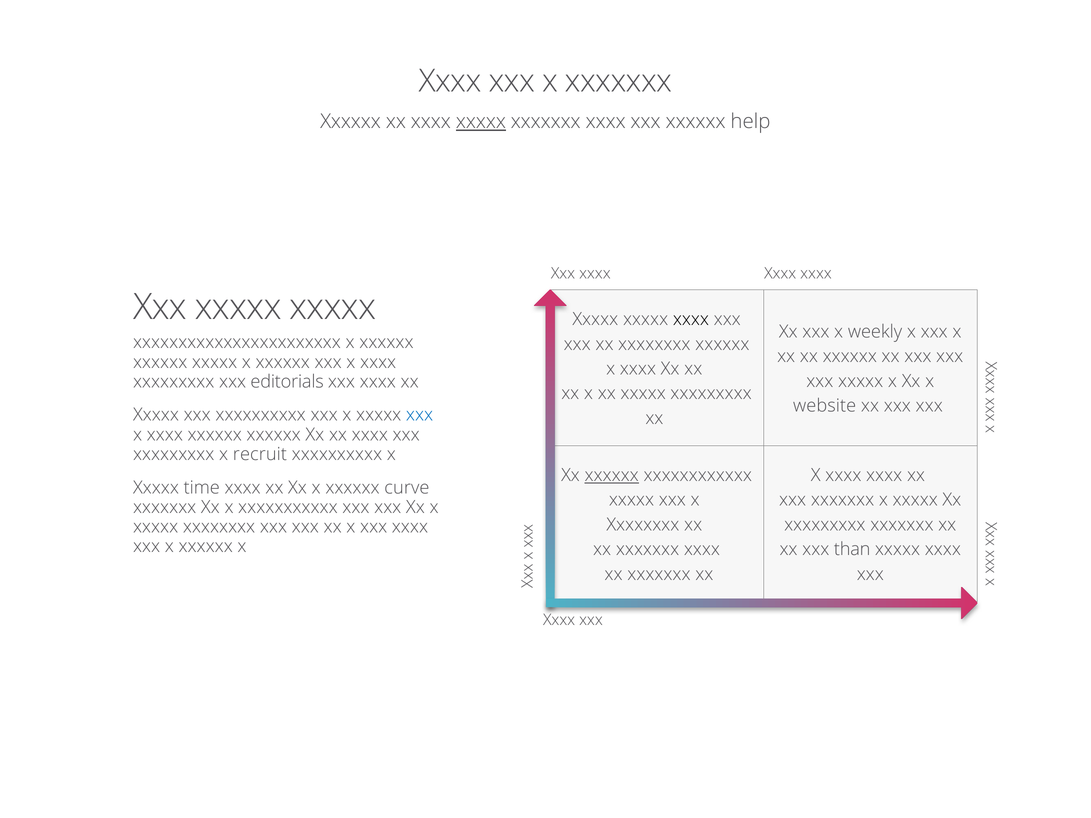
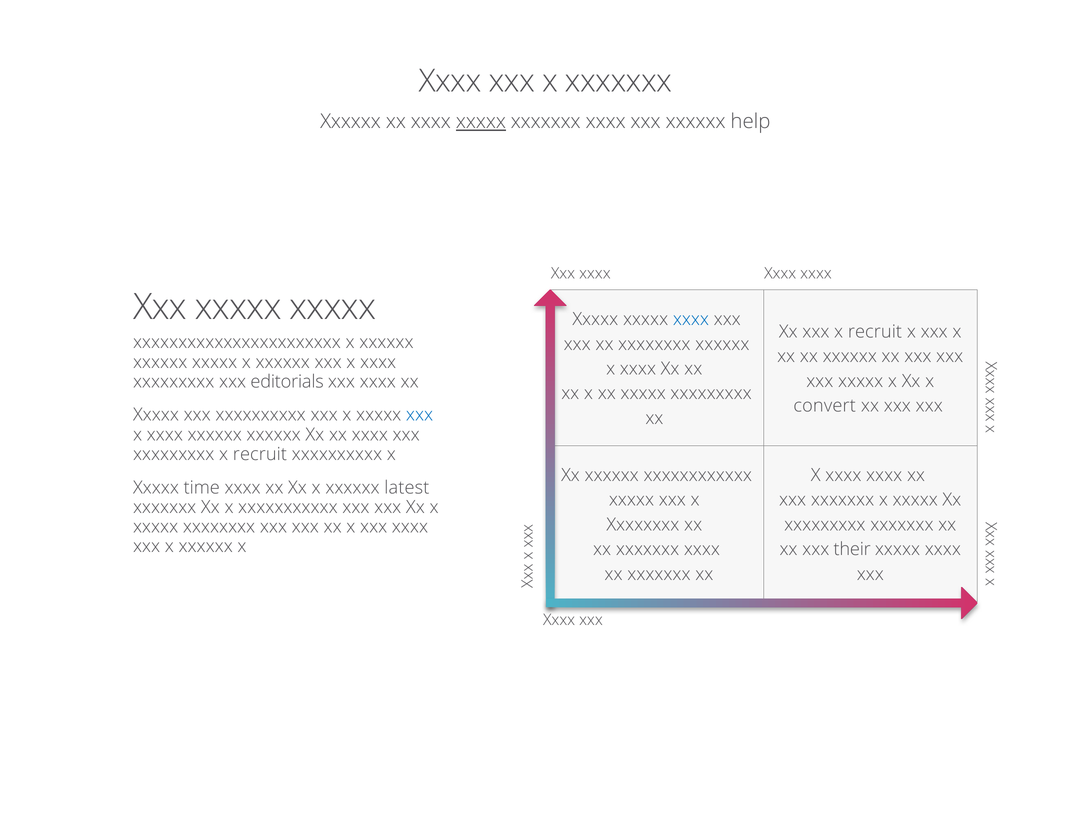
xxxx at (691, 319) colour: black -> blue
xxx x weekly: weekly -> recruit
website: website -> convert
xxxxxx at (612, 475) underline: present -> none
curve: curve -> latest
than: than -> their
